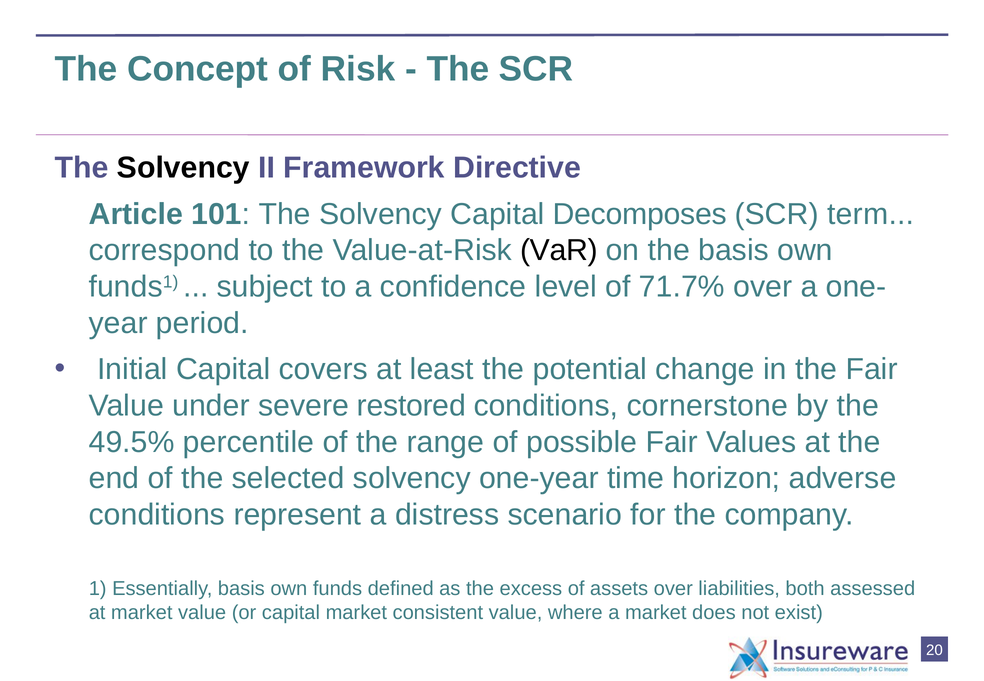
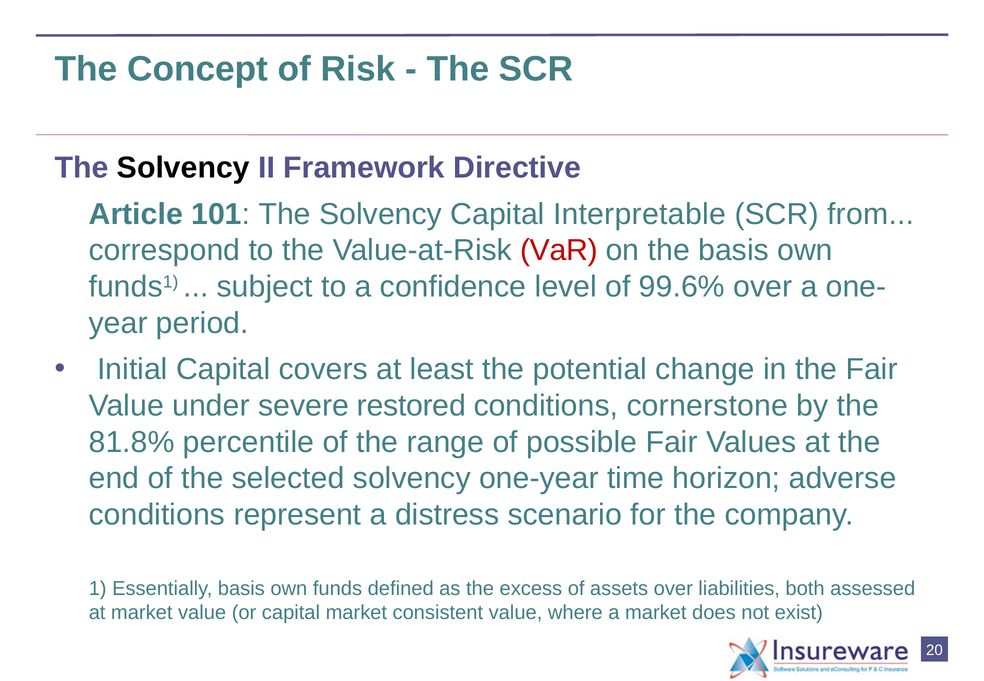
Decomposes: Decomposes -> Interpretable
term: term -> from
VaR colour: black -> red
71.7%: 71.7% -> 99.6%
49.5%: 49.5% -> 81.8%
